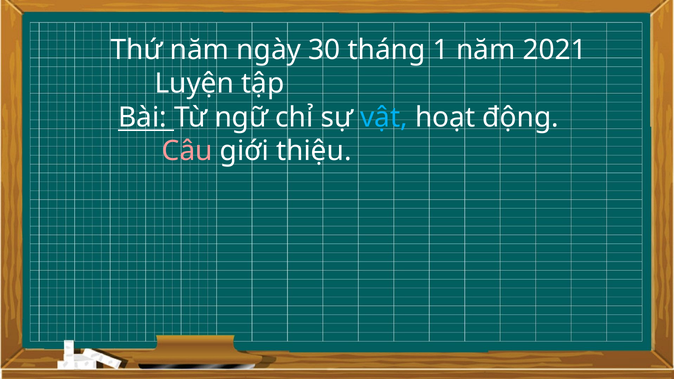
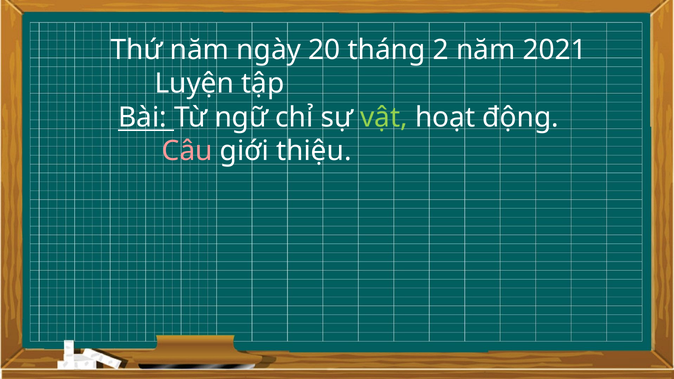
30: 30 -> 20
1: 1 -> 2
vật colour: light blue -> light green
